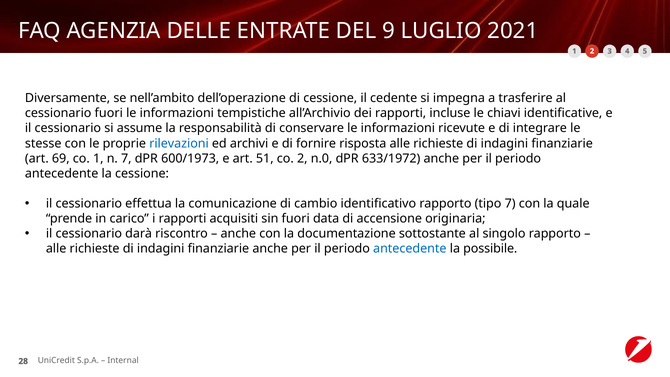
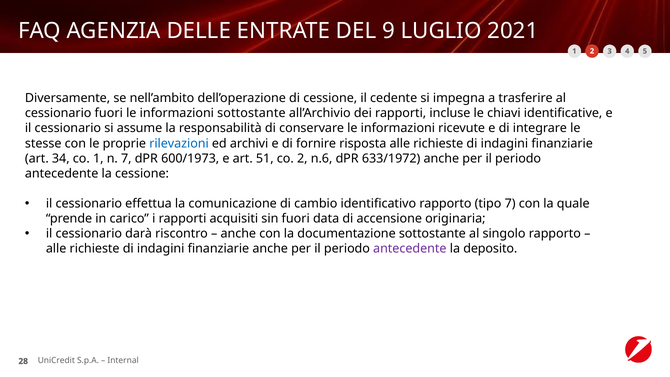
informazioni tempistiche: tempistiche -> sottostante
69: 69 -> 34
n.0: n.0 -> n.6
antecedente at (410, 249) colour: blue -> purple
possibile: possibile -> deposito
